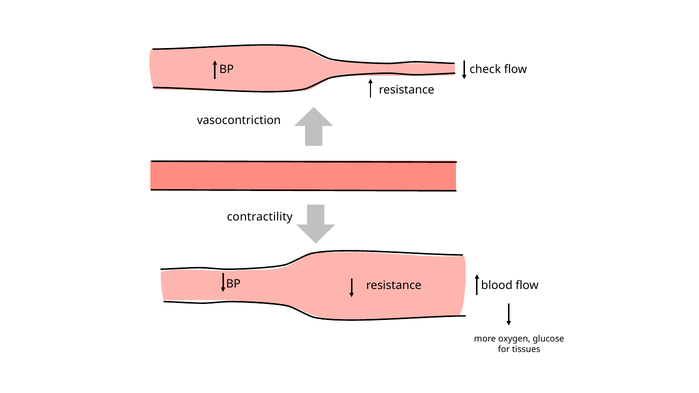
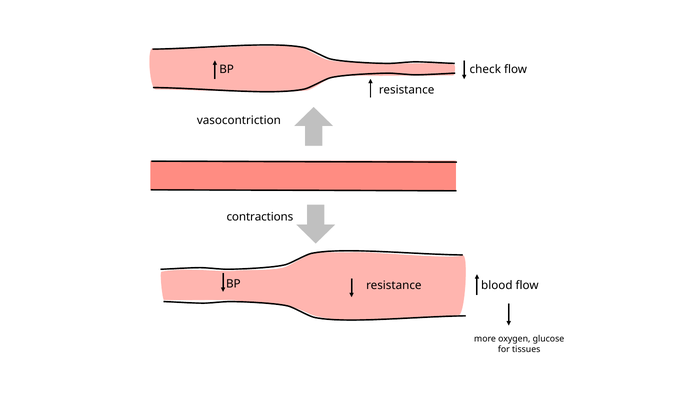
contractility: contractility -> contractions
